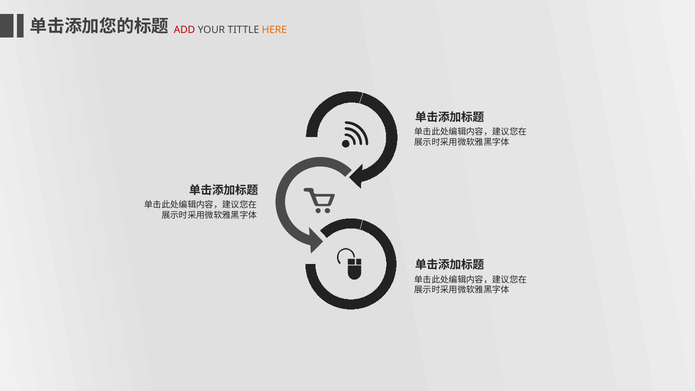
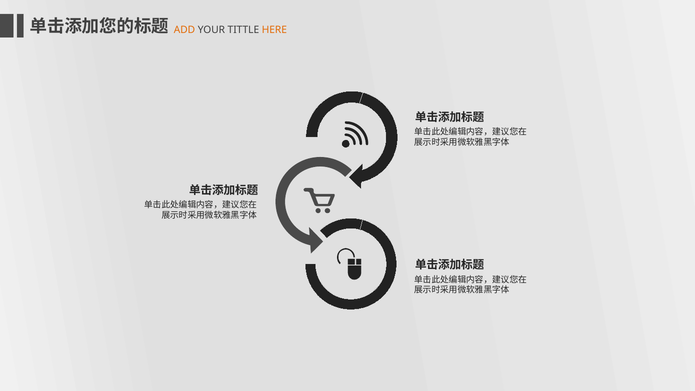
ADD colour: red -> orange
